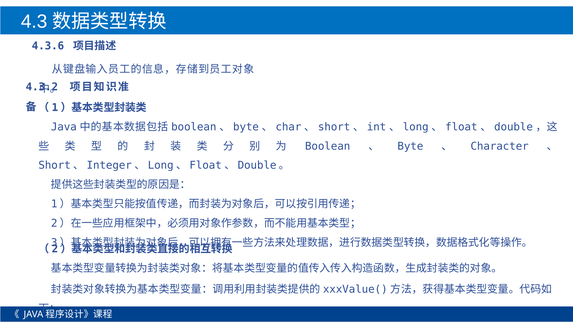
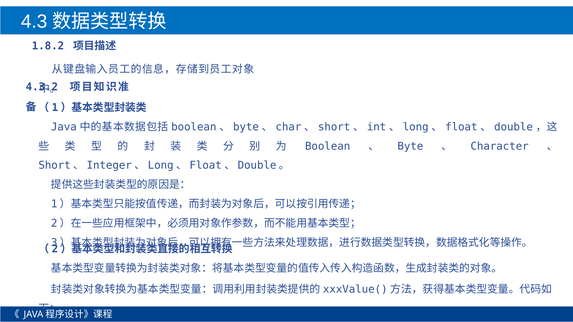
4.3.6: 4.3.6 -> 1.8.2
